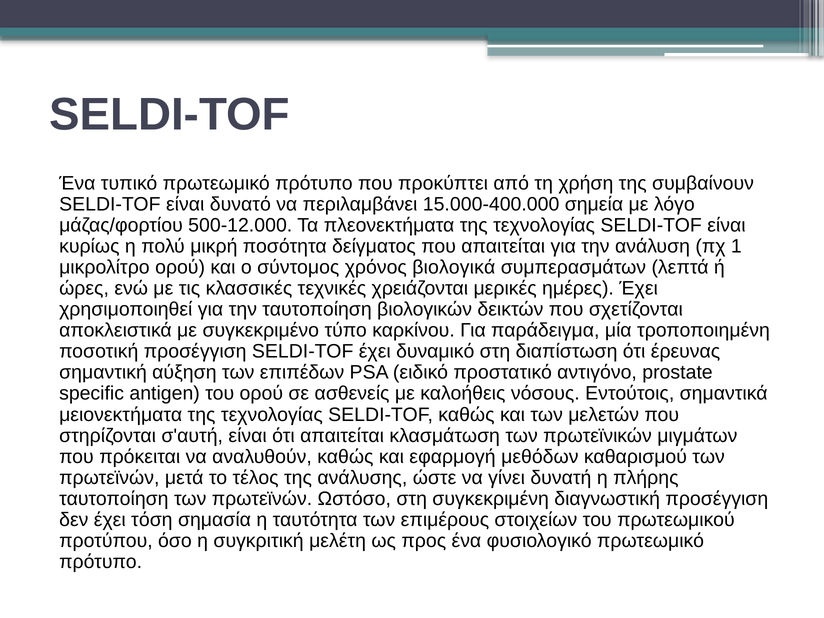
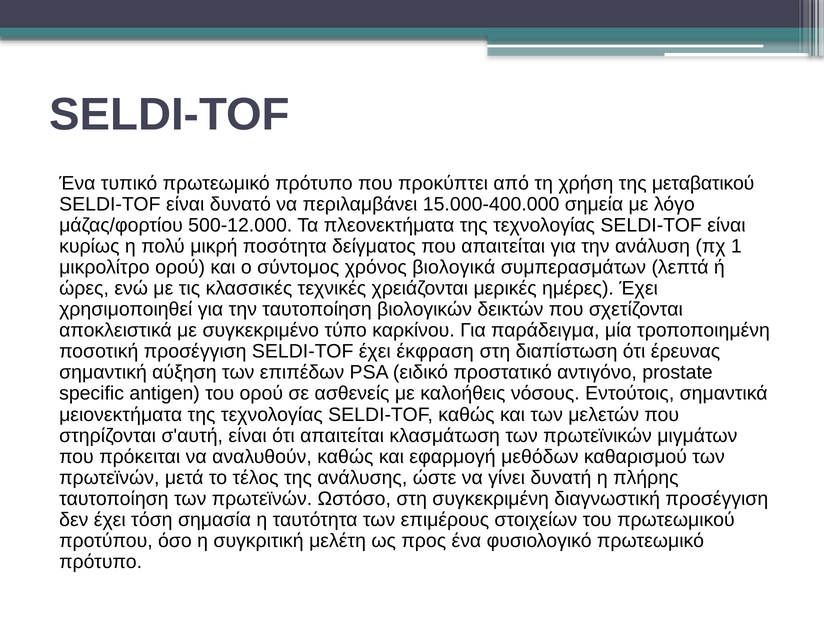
συμβαίνουν: συμβαίνουν -> μεταβατικού
δυναμικό: δυναμικό -> έκφραση
